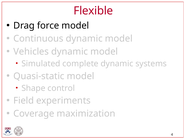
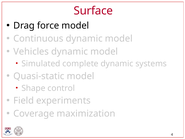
Flexible: Flexible -> Surface
